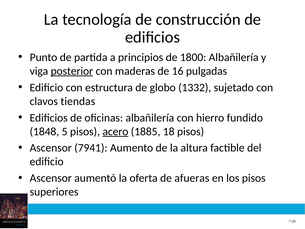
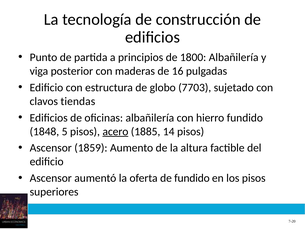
posterior underline: present -> none
1332: 1332 -> 7703
18: 18 -> 14
7941: 7941 -> 1859
de afueras: afueras -> fundido
